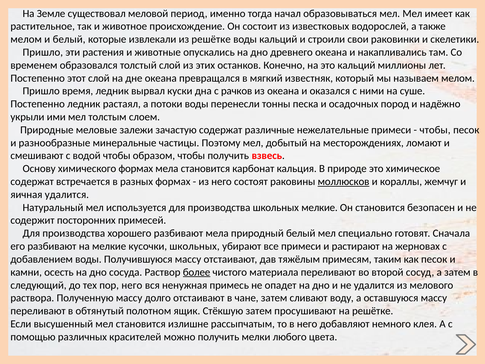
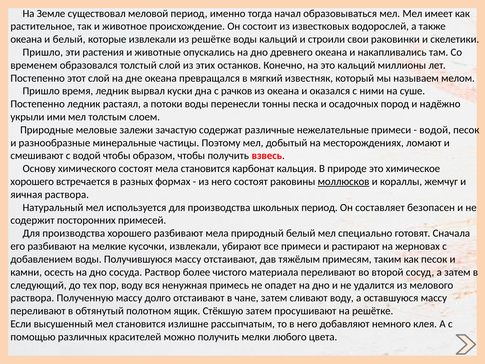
мелом at (26, 39): мелом -> океана
чтобы at (435, 130): чтобы -> водой
химического формах: формах -> состоят
содержат at (32, 182): содержат -> хорошего
яичная удалится: удалится -> раствора
школьных мелкие: мелкие -> период
Он становится: становится -> составляет
кусочки школьных: школьных -> извлекали
более underline: present -> none
пор него: него -> воду
